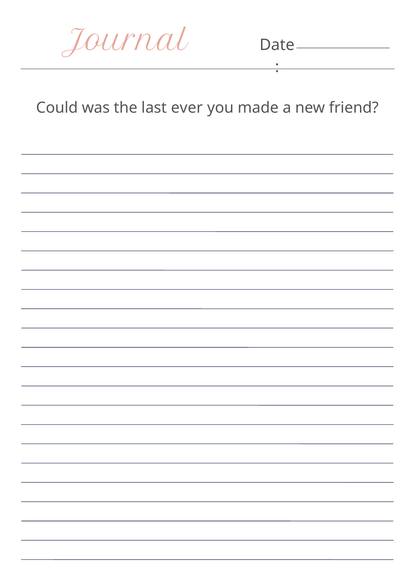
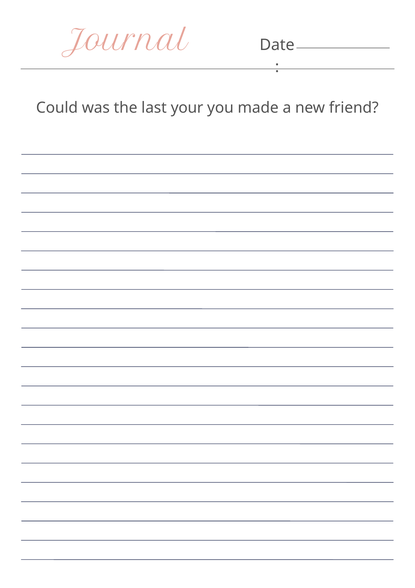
ever: ever -> your
